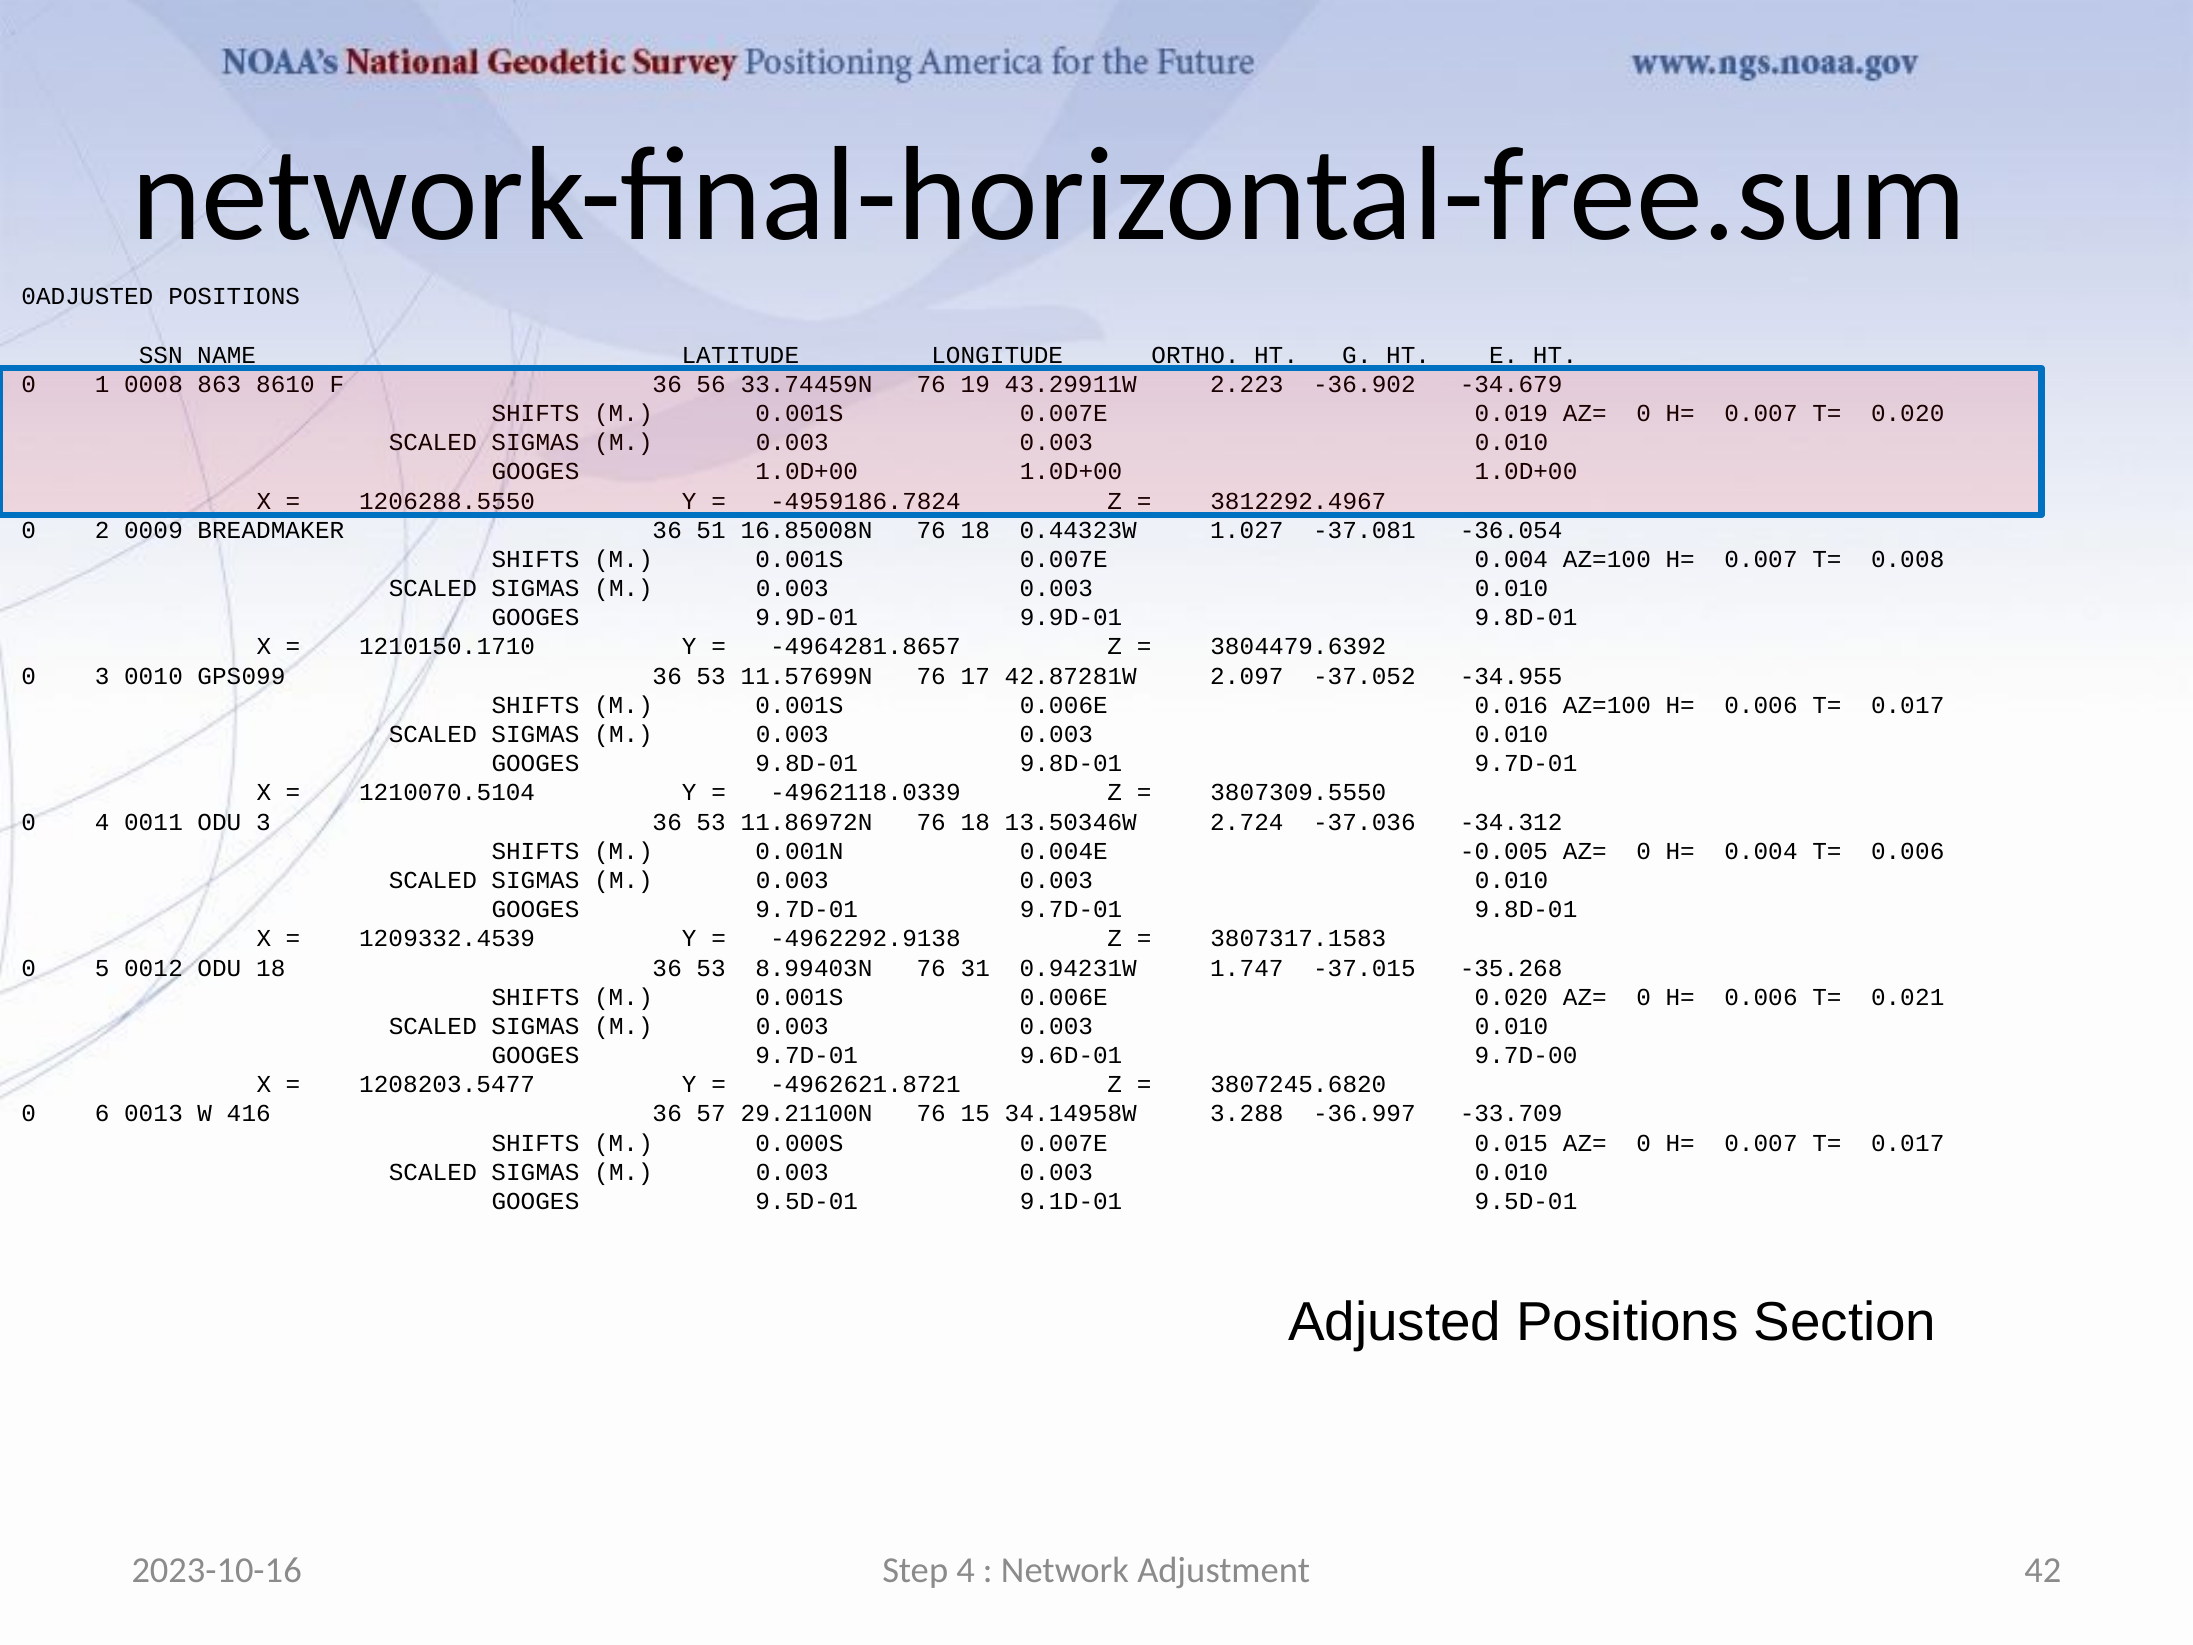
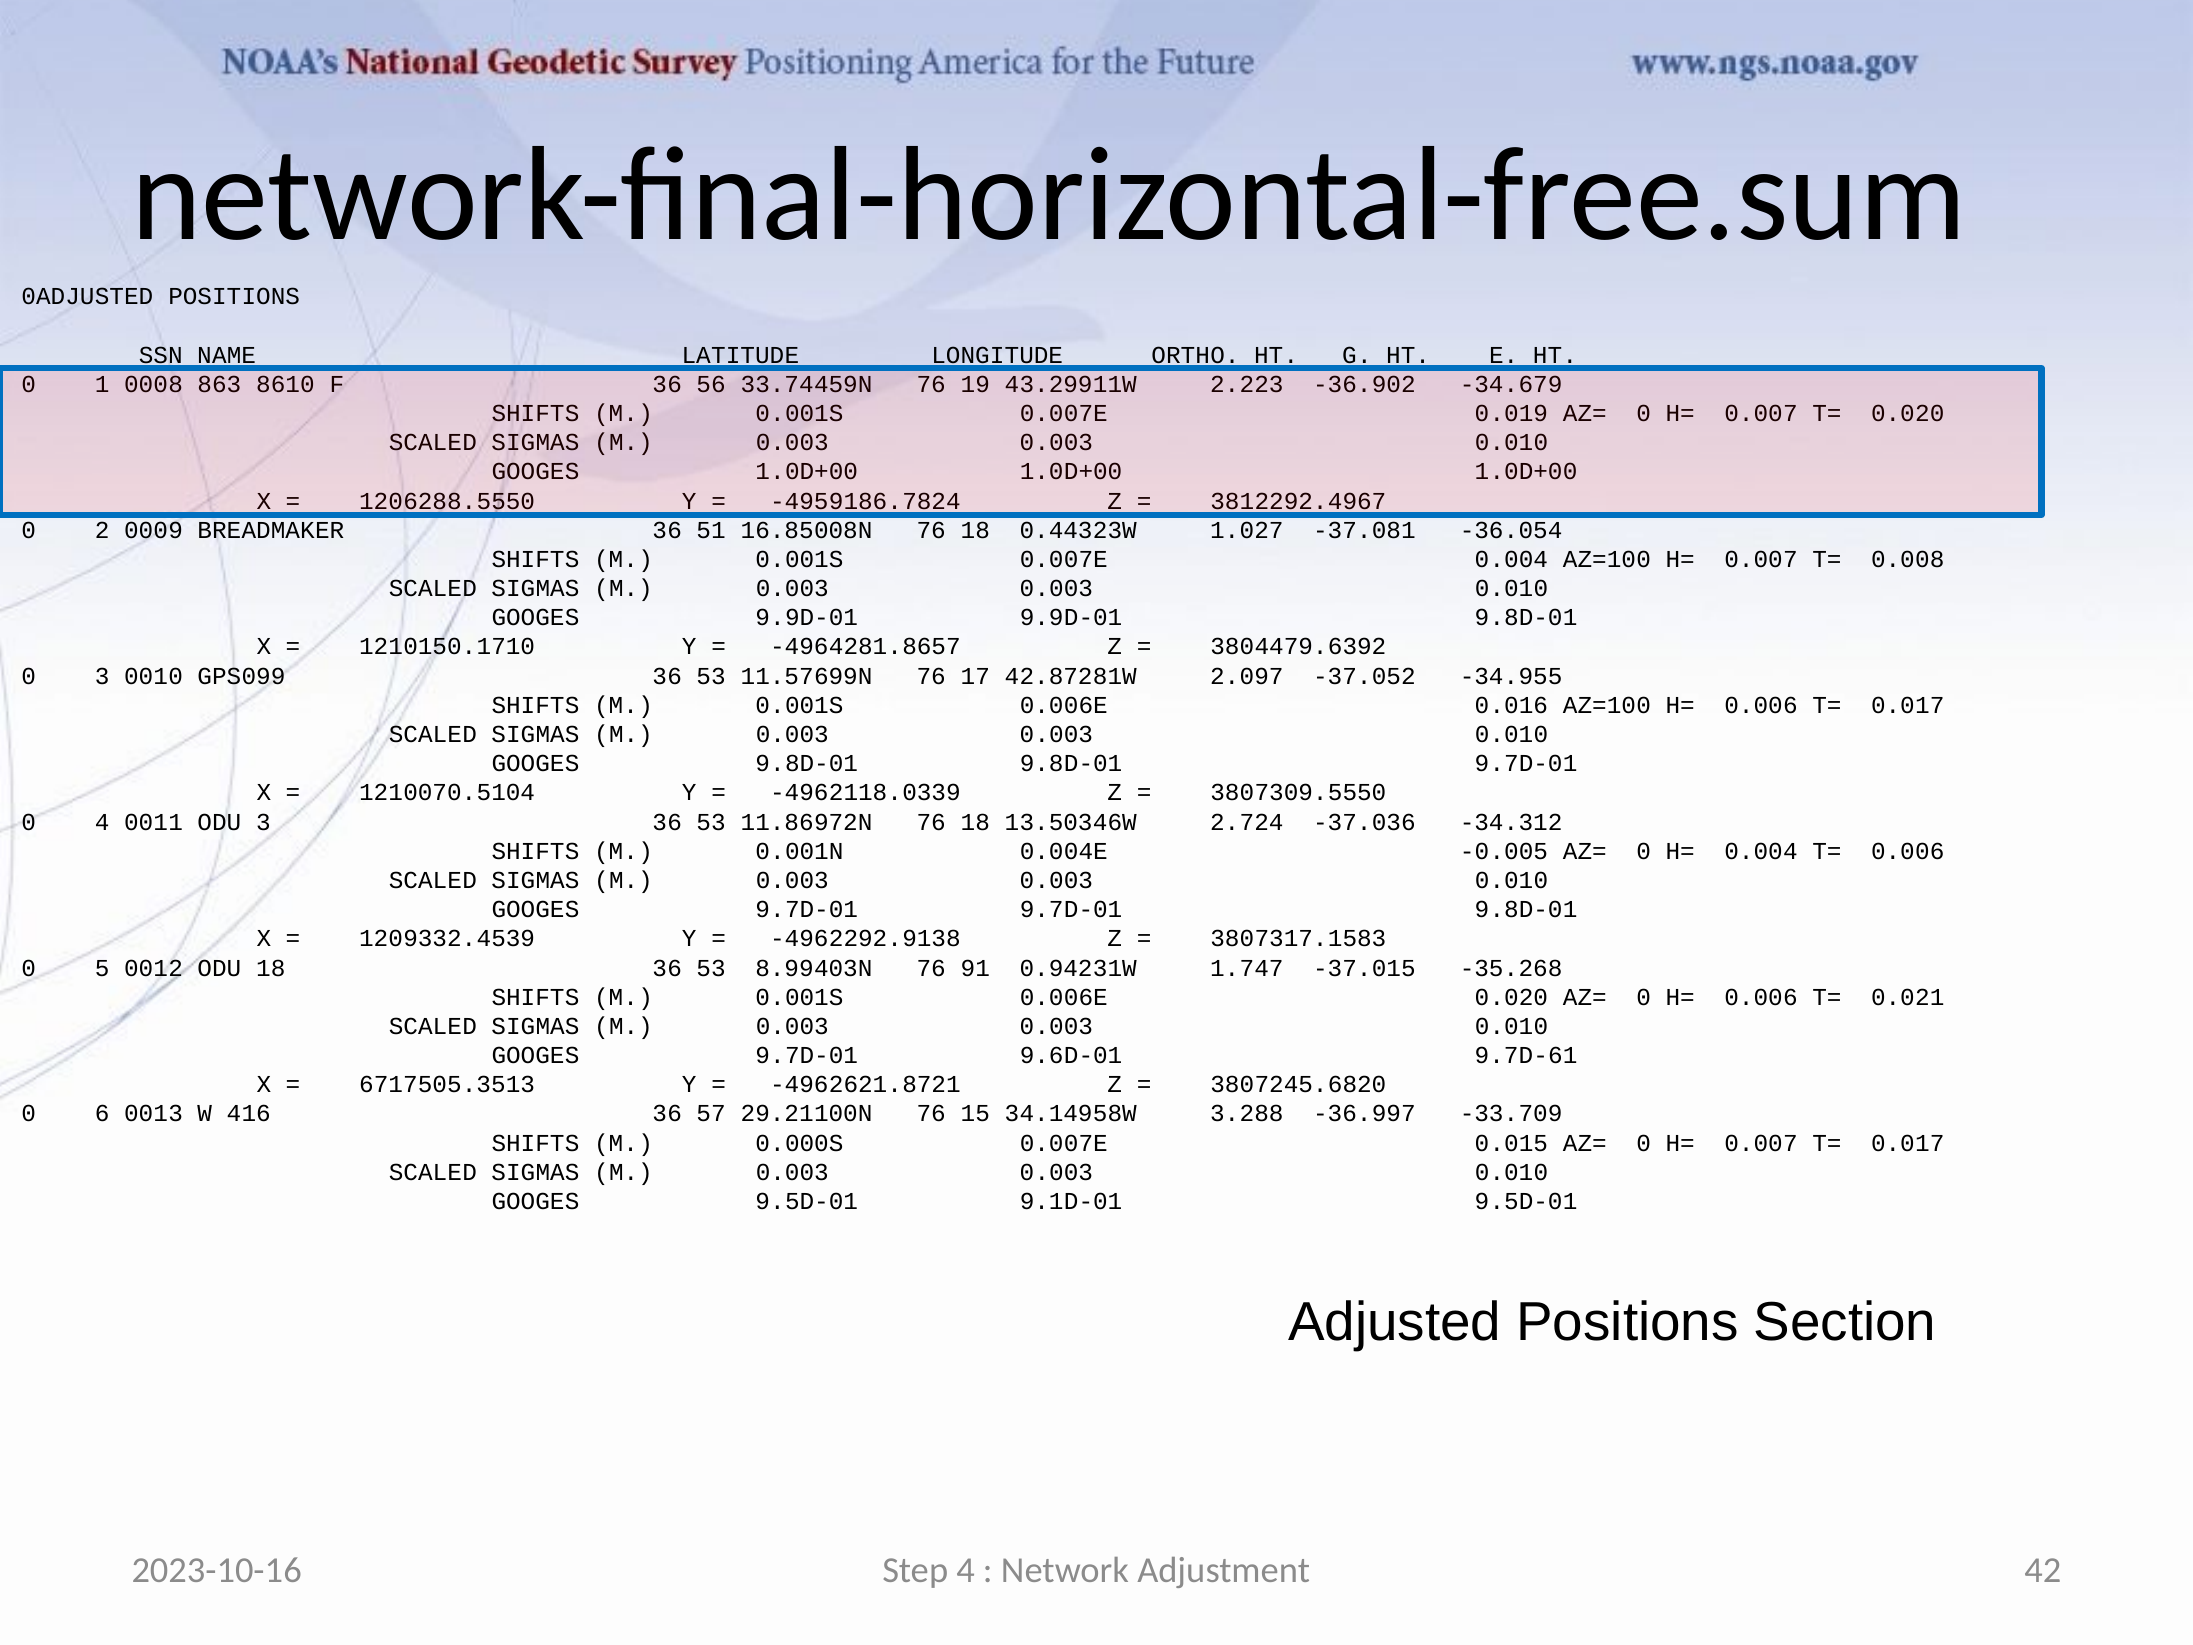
31: 31 -> 91
9.7D-00: 9.7D-00 -> 9.7D-61
1208203.5477: 1208203.5477 -> 6717505.3513
